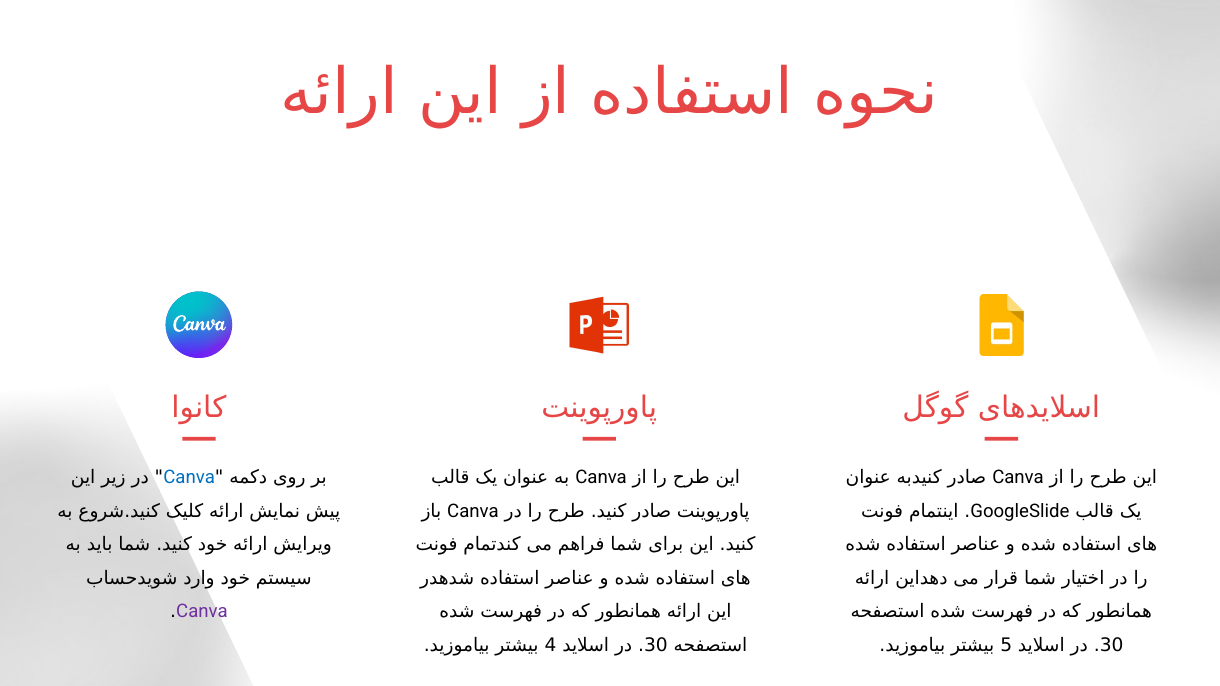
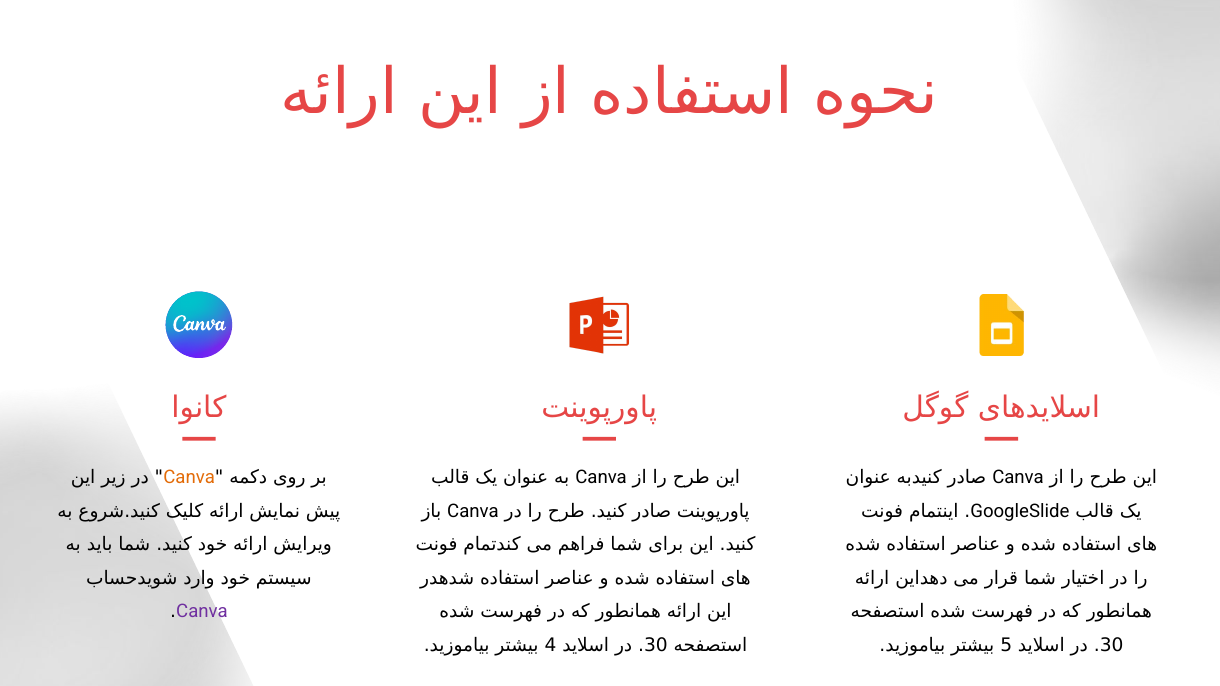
Canva at (189, 478) colour: blue -> orange
